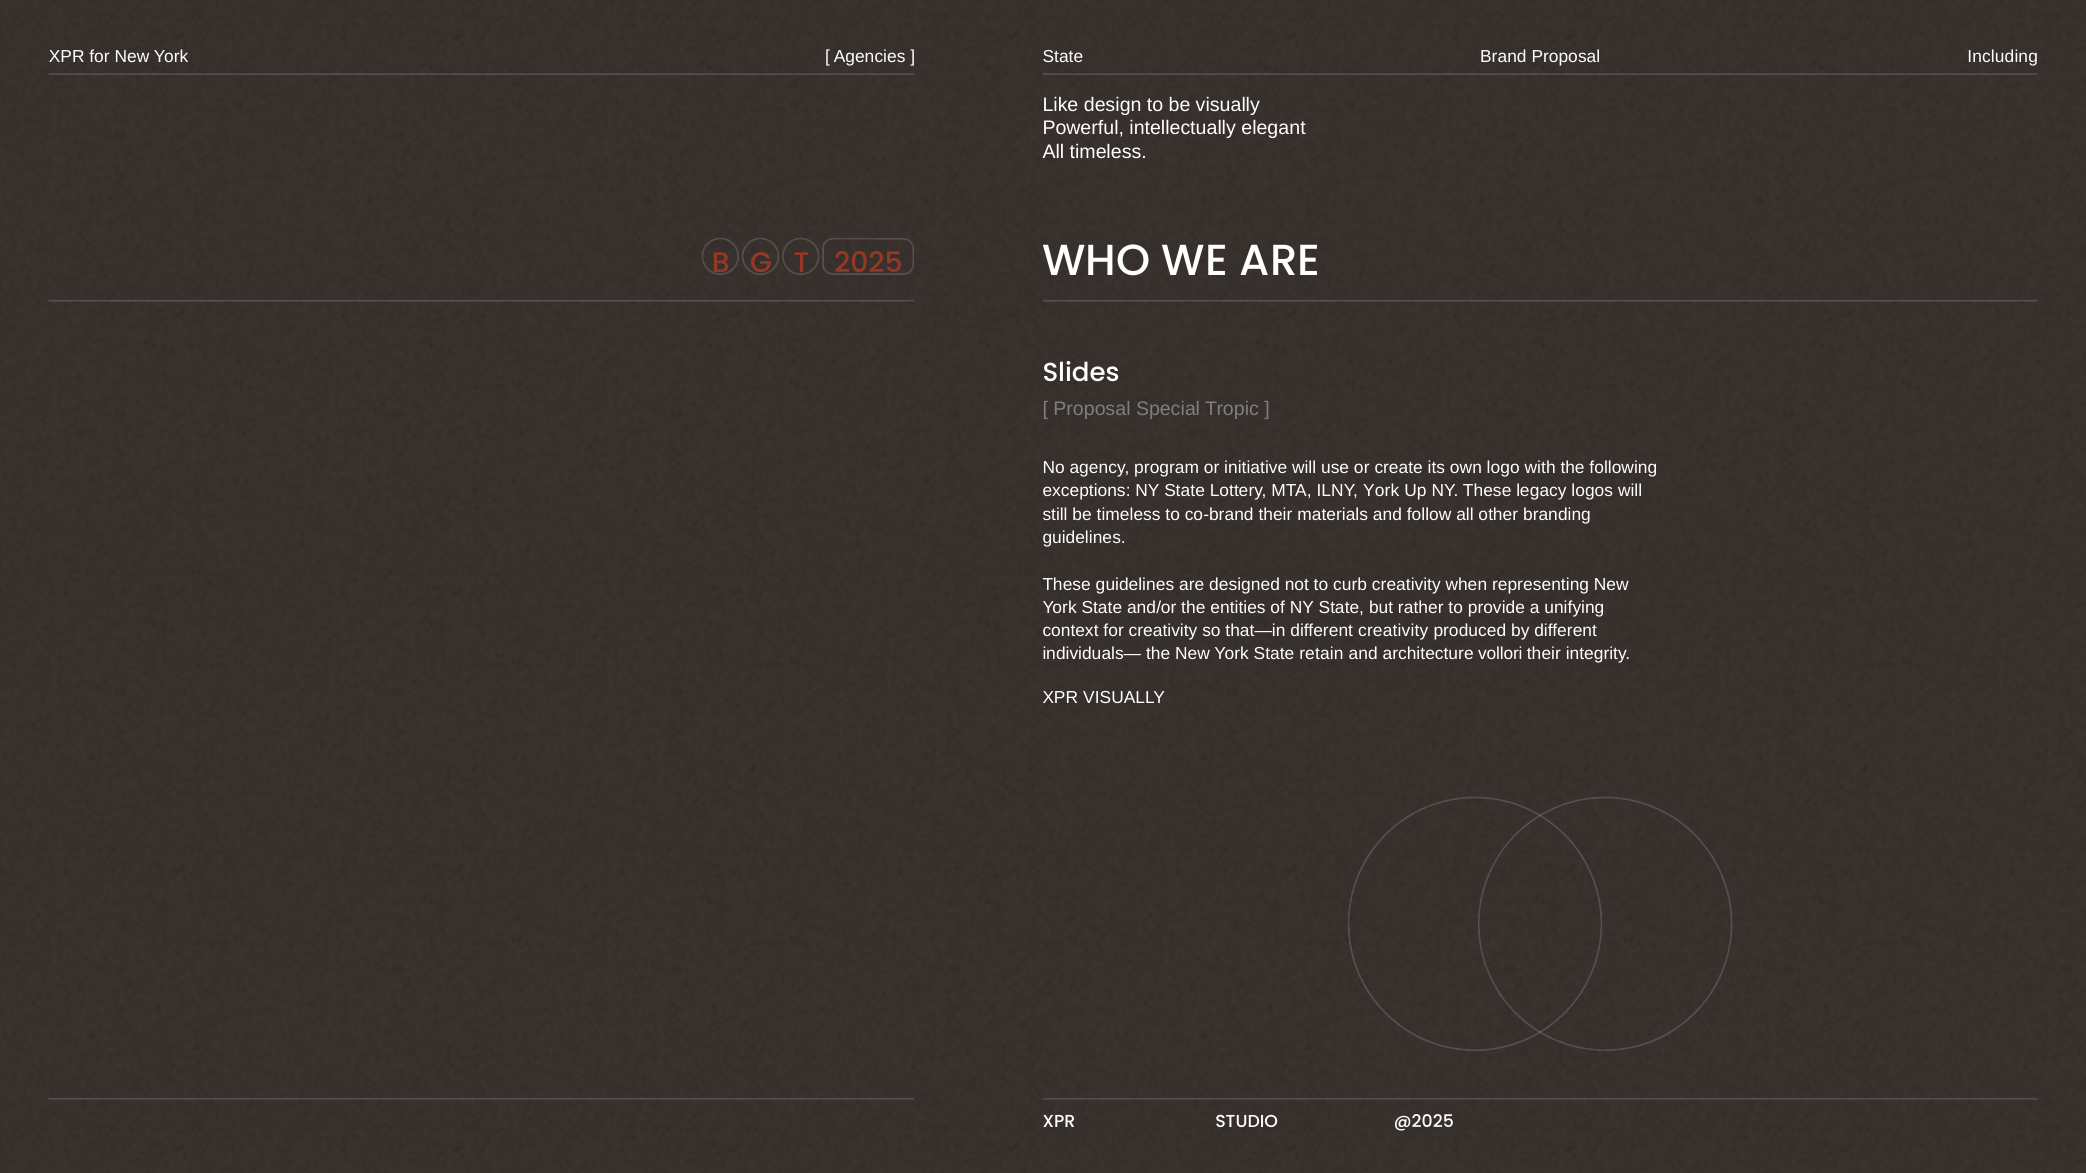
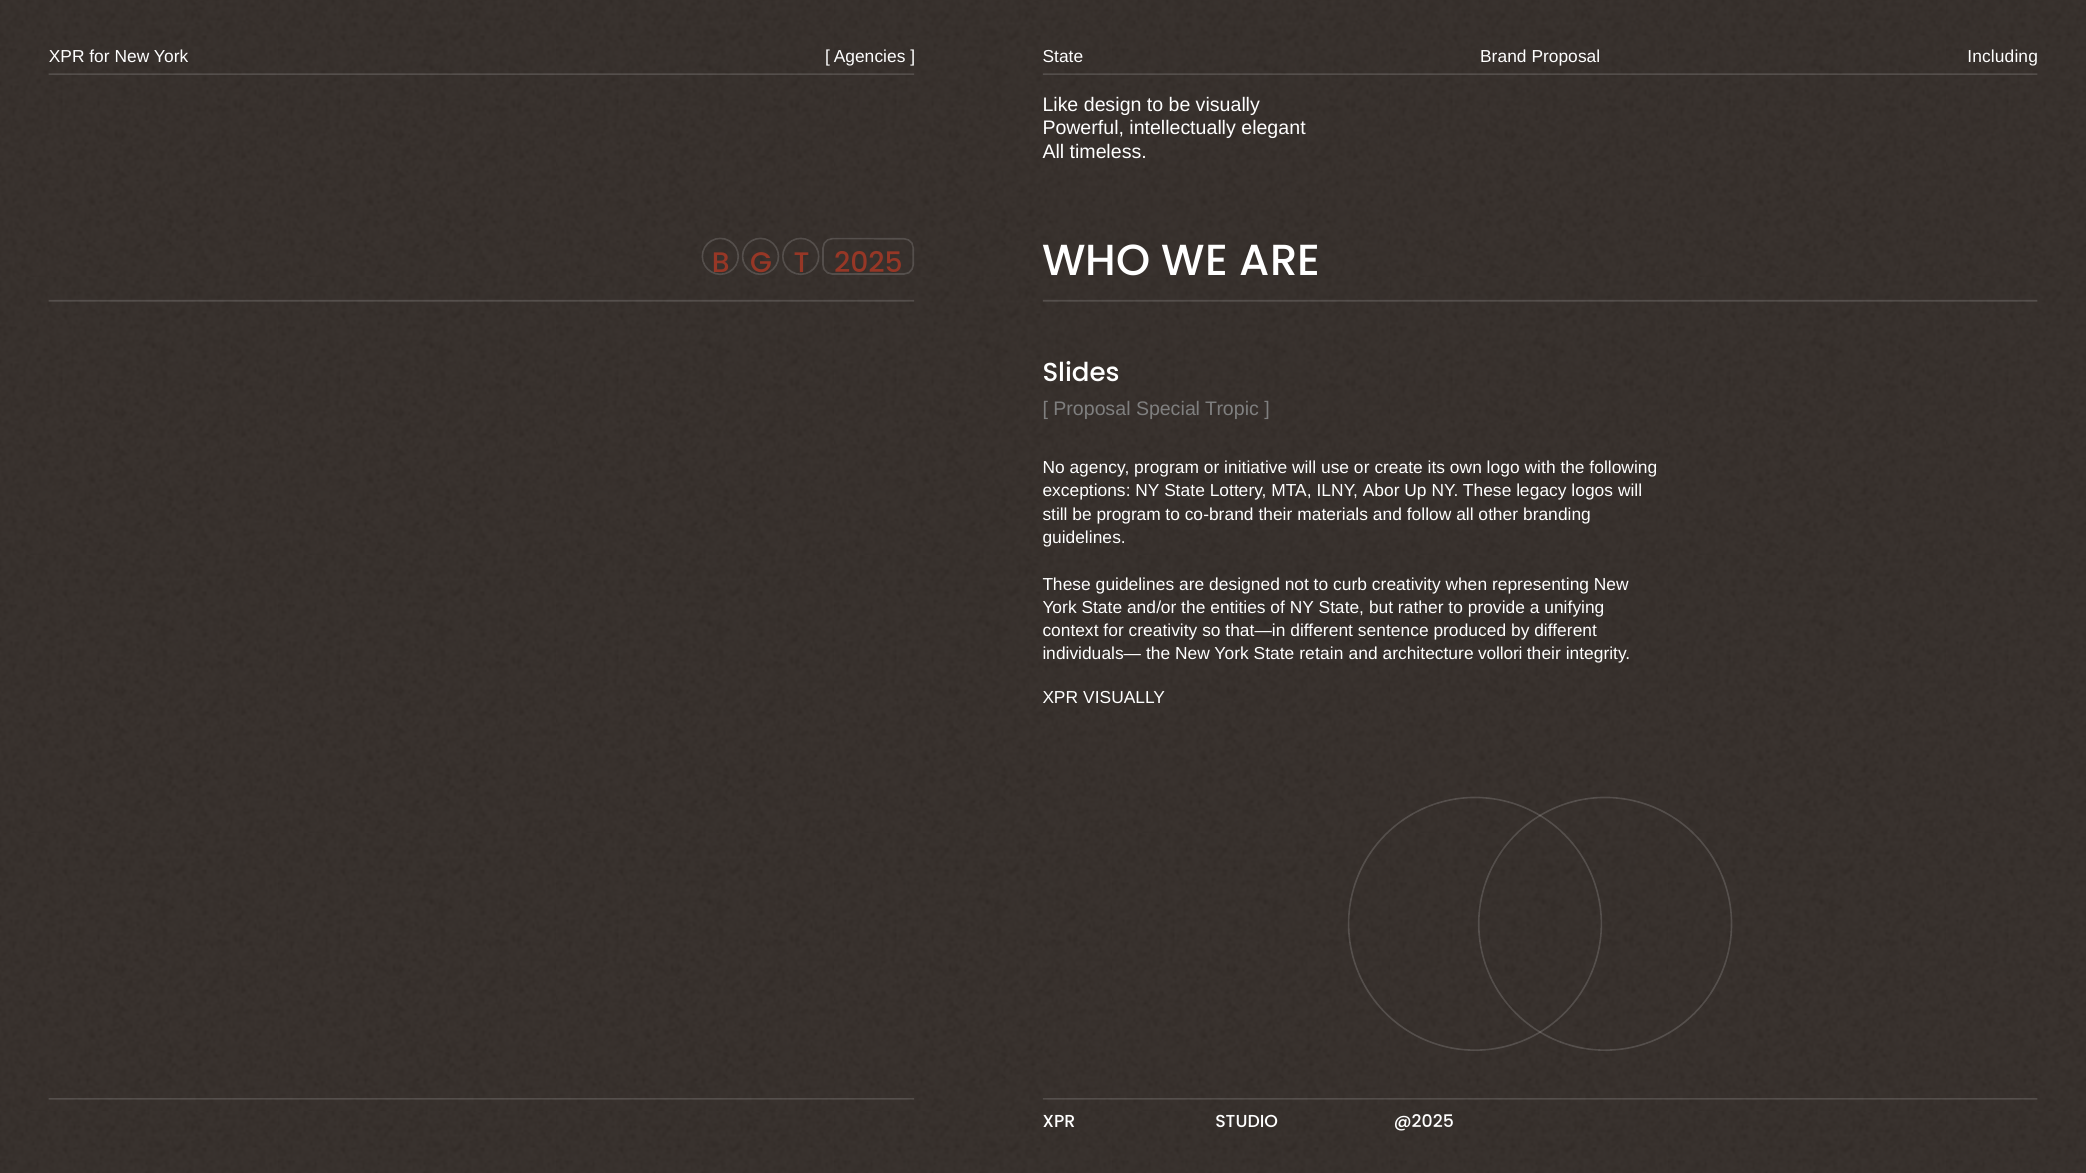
ILNY York: York -> Abor
be timeless: timeless -> program
different creativity: creativity -> sentence
